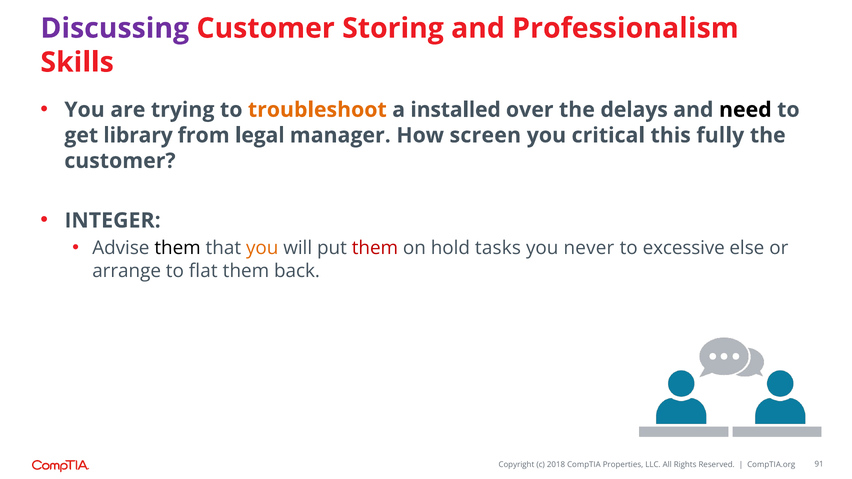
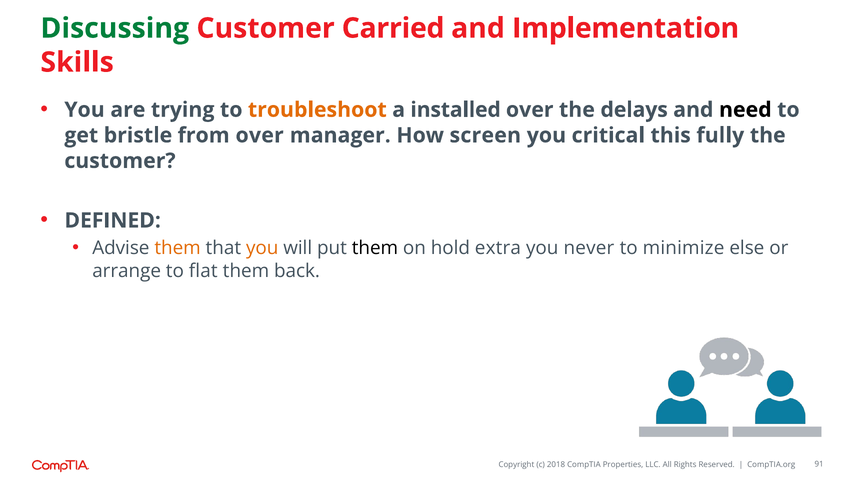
Discussing colour: purple -> green
Storing: Storing -> Carried
Professionalism: Professionalism -> Implementation
library: library -> bristle
from legal: legal -> over
INTEGER: INTEGER -> DEFINED
them at (178, 248) colour: black -> orange
them at (375, 248) colour: red -> black
tasks: tasks -> extra
excessive: excessive -> minimize
